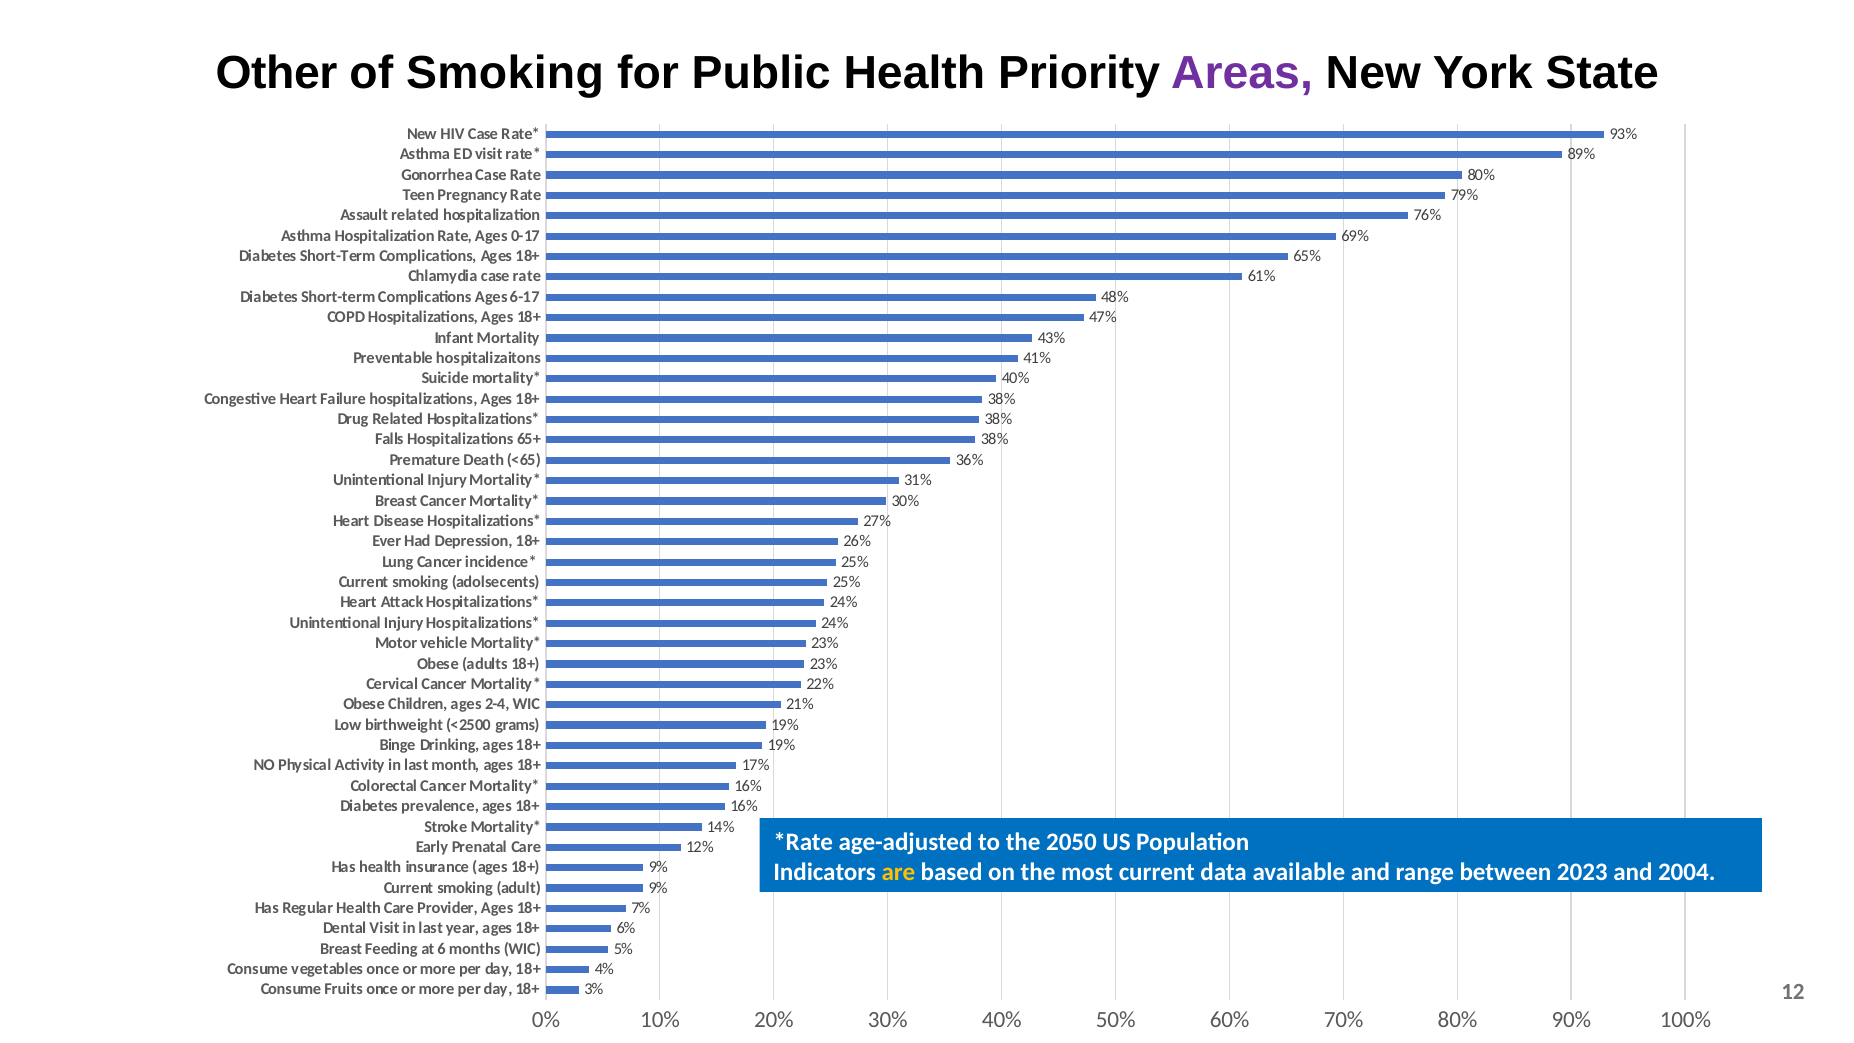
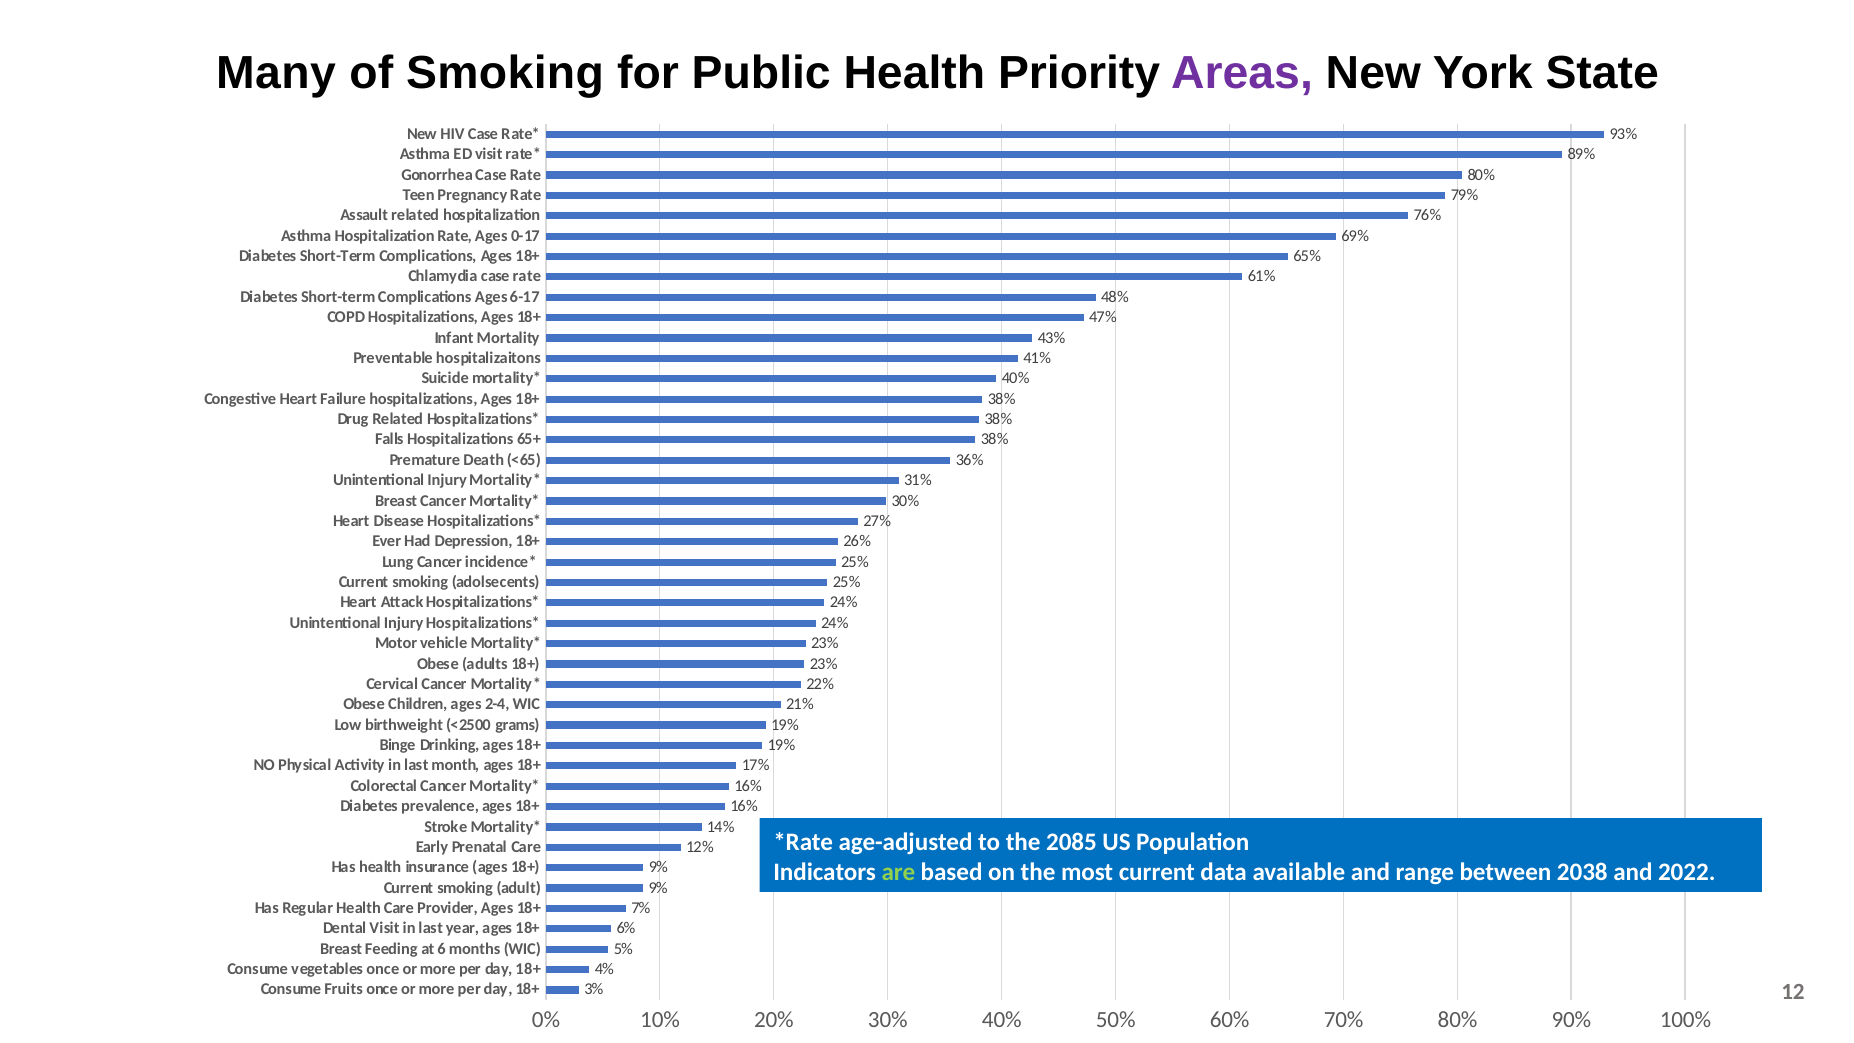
Other: Other -> Many
2050: 2050 -> 2085
are colour: yellow -> light green
2023: 2023 -> 2038
2004: 2004 -> 2022
